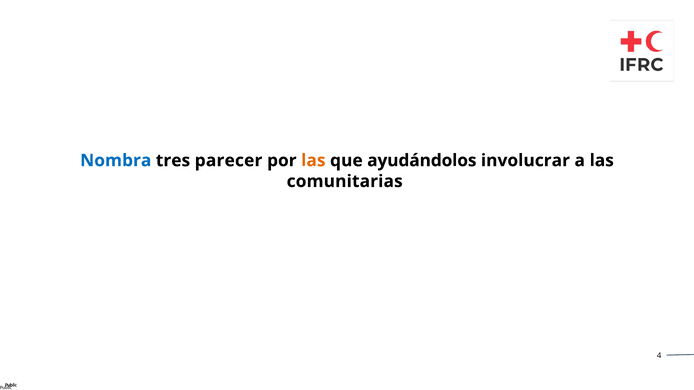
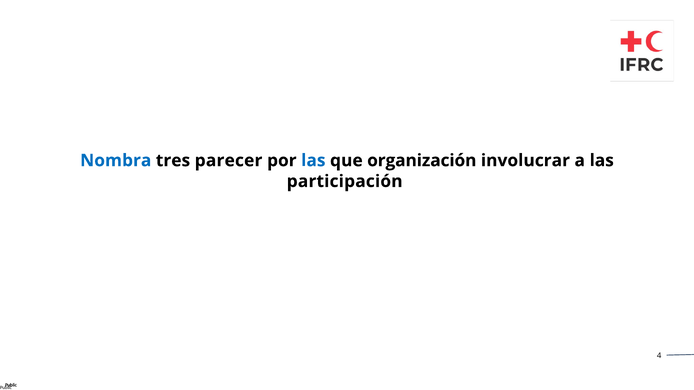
las at (313, 161) colour: orange -> blue
ayudándolos: ayudándolos -> organización
comunitarias: comunitarias -> participación
